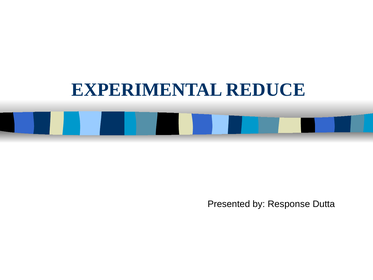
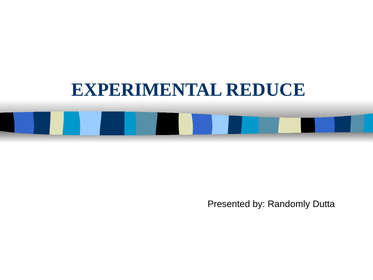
Response: Response -> Randomly
